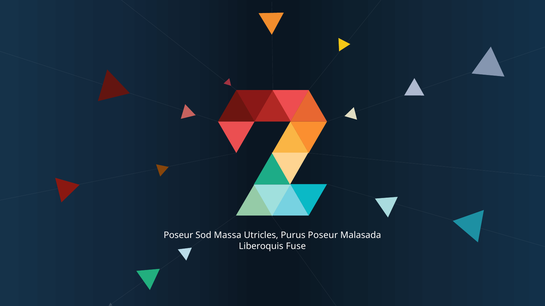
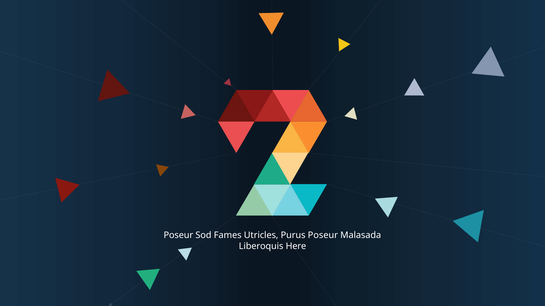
Massa: Massa -> Fames
Fuse: Fuse -> Here
